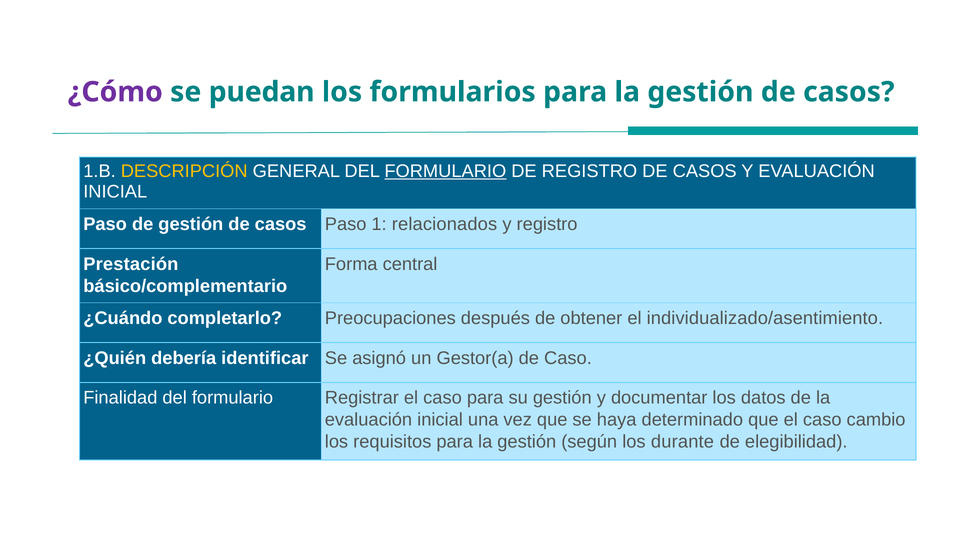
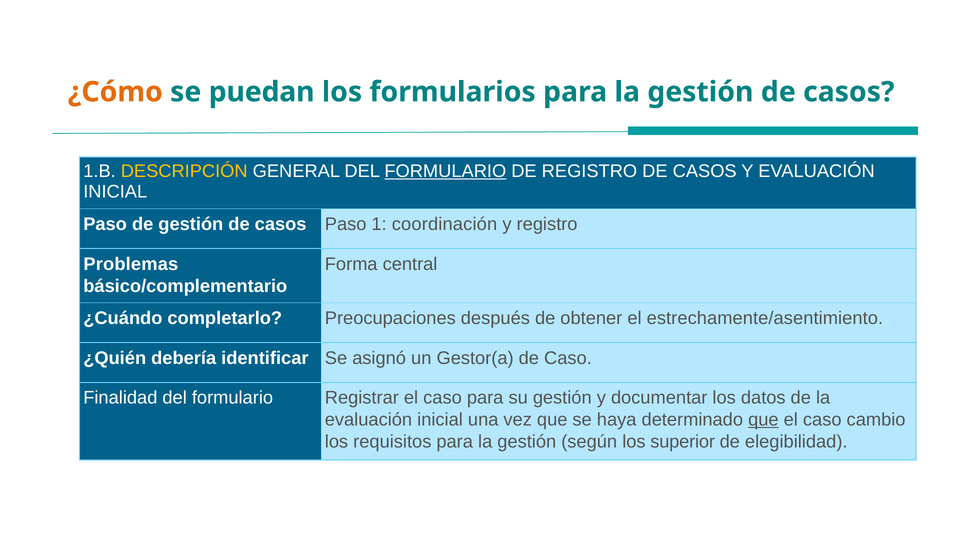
¿Cómo colour: purple -> orange
relacionados: relacionados -> coordinación
Prestación: Prestación -> Problemas
individualizado/asentimiento: individualizado/asentimiento -> estrechamente/asentimiento
que at (763, 420) underline: none -> present
durante: durante -> superior
